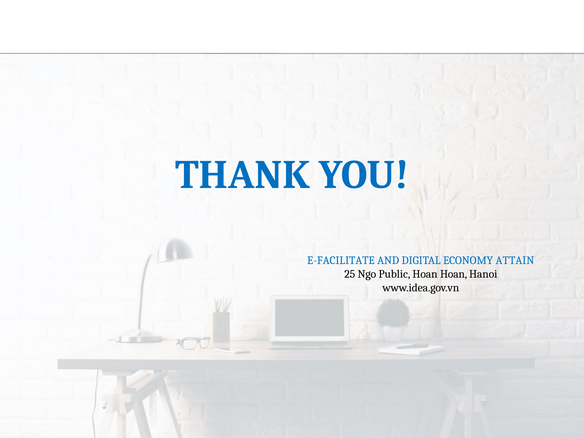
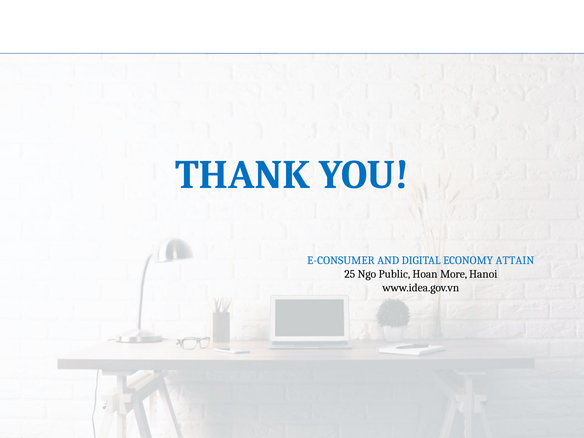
E-FACILITATE: E-FACILITATE -> E-CONSUMER
Hoan Hoan: Hoan -> More
